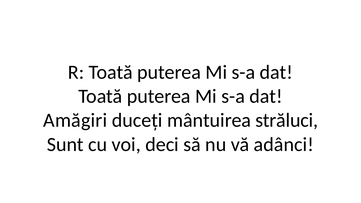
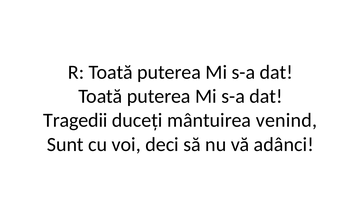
Amăgiri: Amăgiri -> Tragedii
străluci: străluci -> venind
